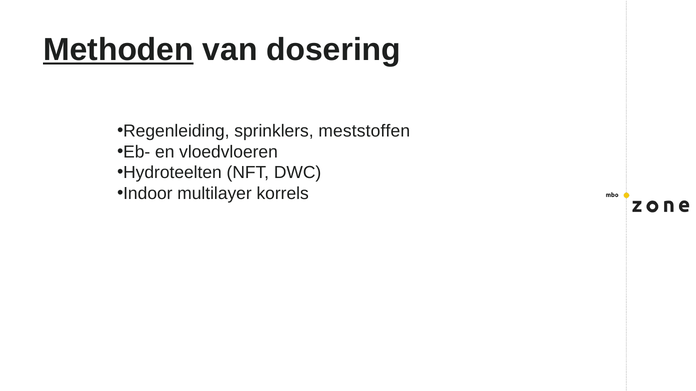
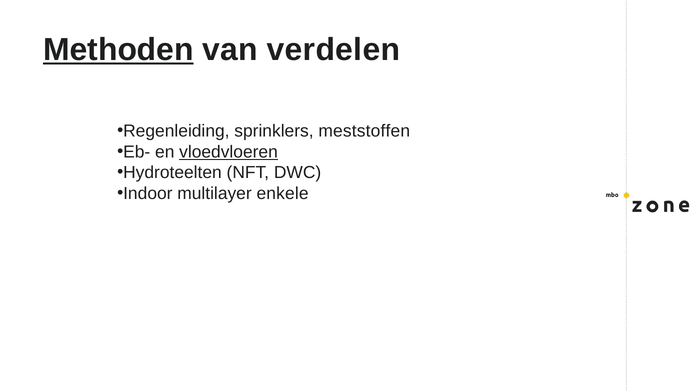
dosering: dosering -> verdelen
vloedvloeren underline: none -> present
korrels: korrels -> enkele
